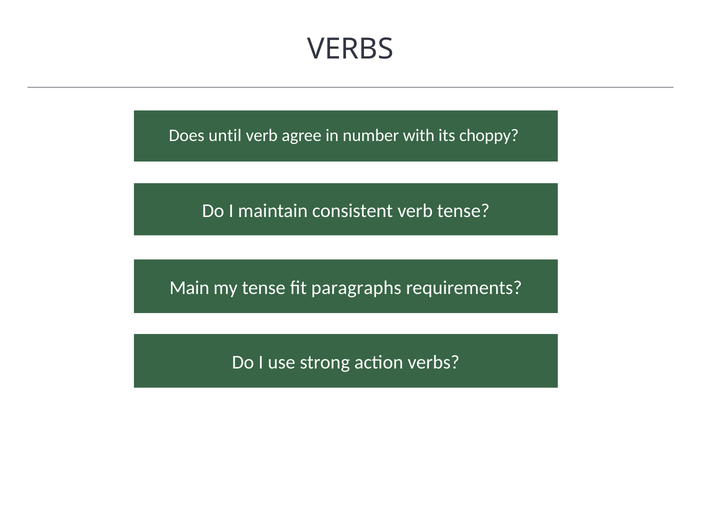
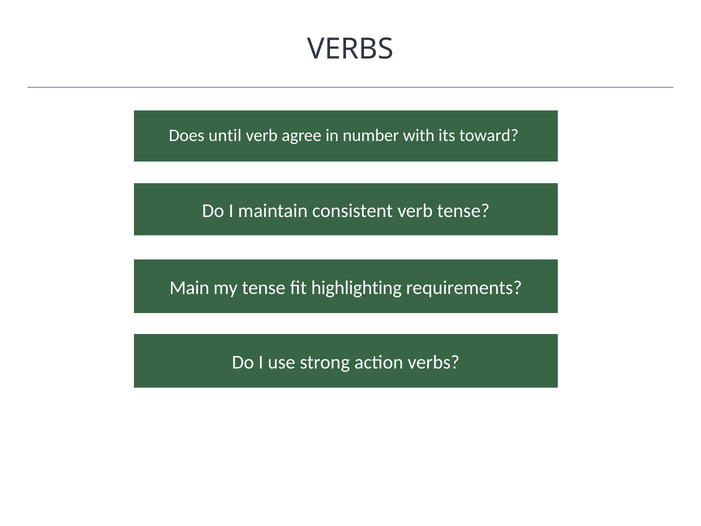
choppy: choppy -> toward
paragraphs: paragraphs -> highlighting
